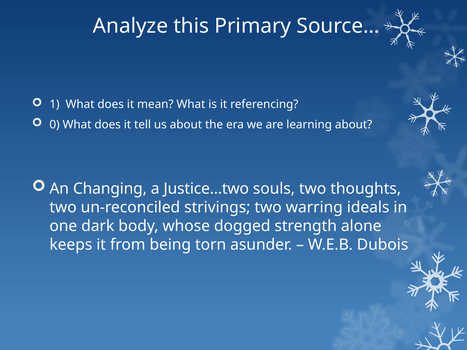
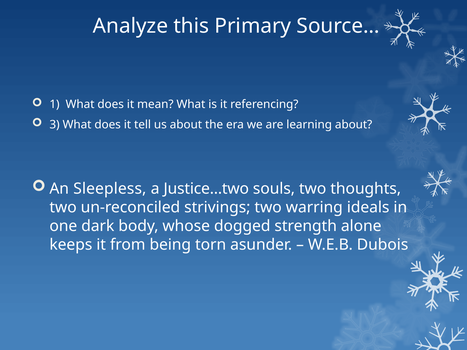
0: 0 -> 3
Changing: Changing -> Sleepless
